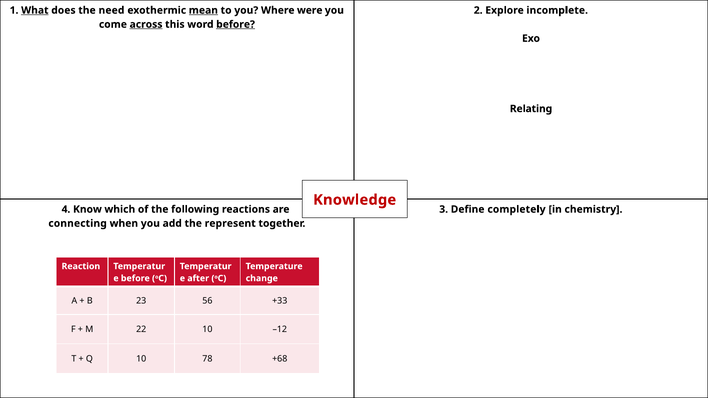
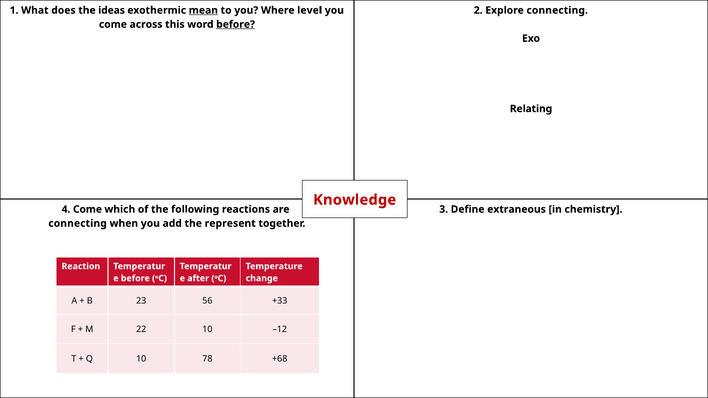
What underline: present -> none
need: need -> ideas
were: were -> level
Explore incomplete: incomplete -> connecting
across underline: present -> none
4 Know: Know -> Come
completely: completely -> extraneous
